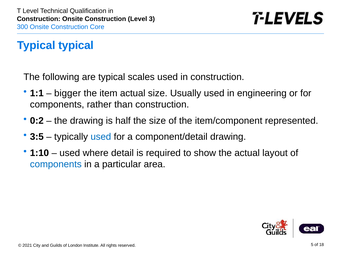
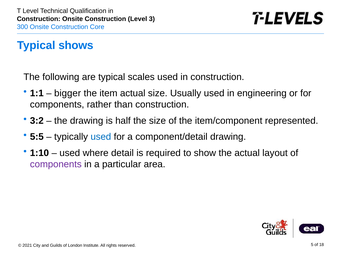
Typical typical: typical -> shows
0:2: 0:2 -> 3:2
3:5: 3:5 -> 5:5
components at (56, 164) colour: blue -> purple
